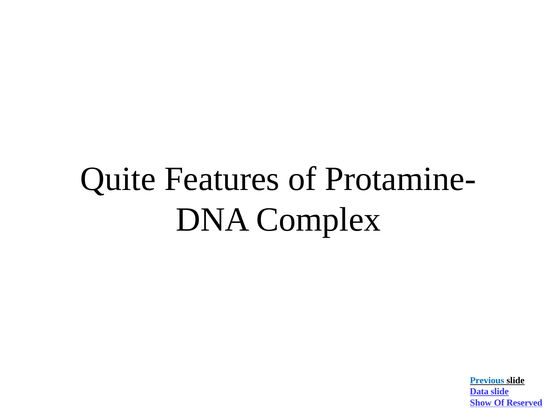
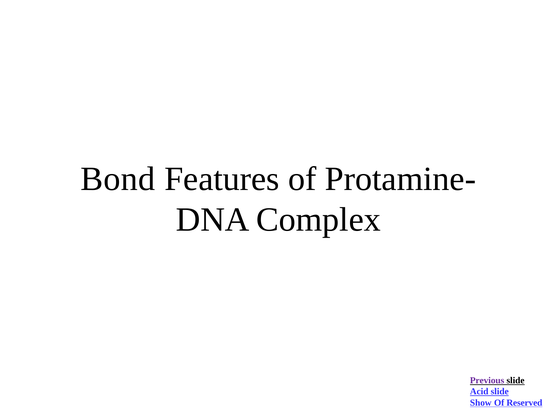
Quite: Quite -> Bond
Previous colour: blue -> purple
Data: Data -> Acid
